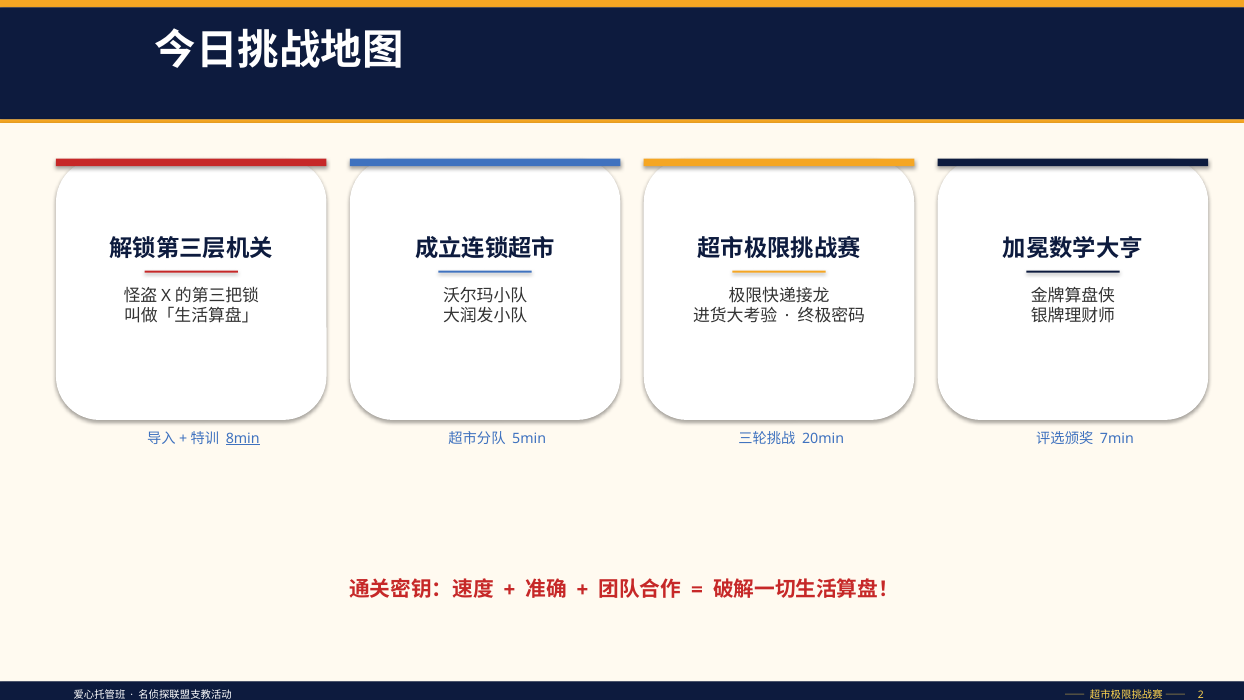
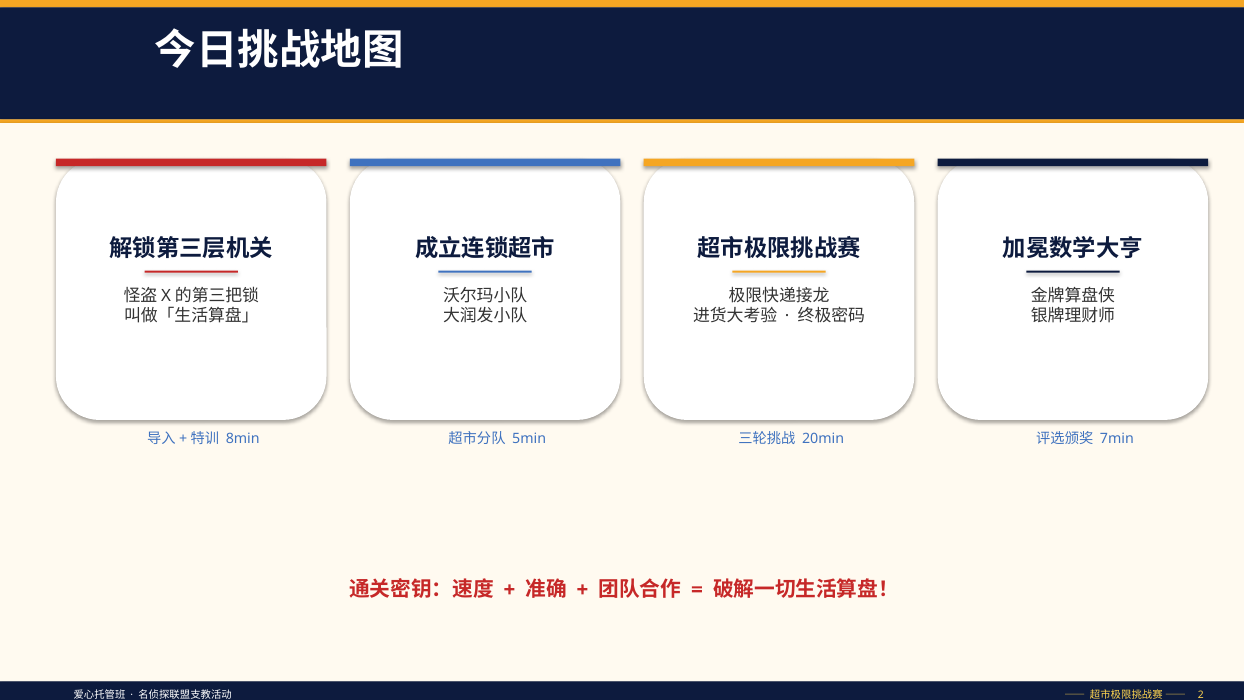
8min underline: present -> none
